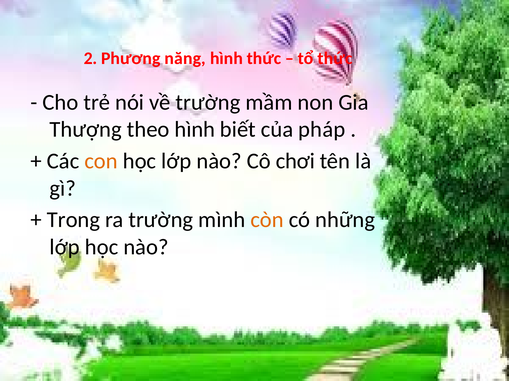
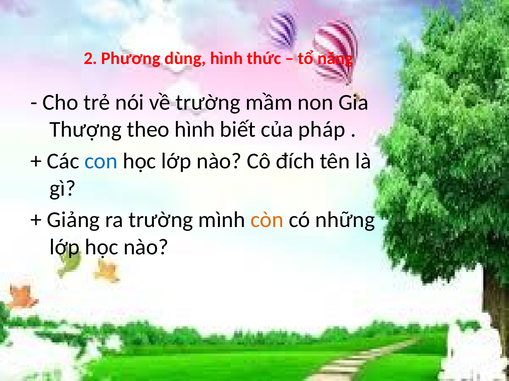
năng: năng -> dùng
tổ thức: thức -> năng
con colour: orange -> blue
chơi: chơi -> đích
Trong: Trong -> Giảng
